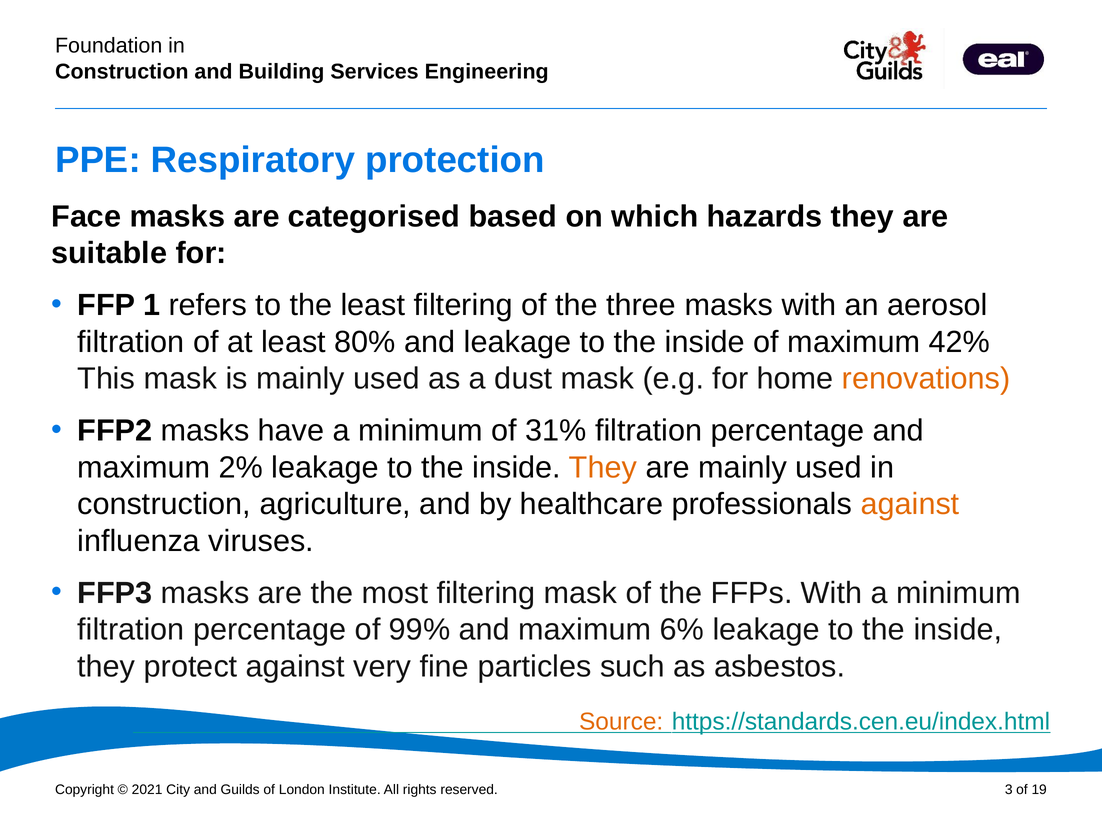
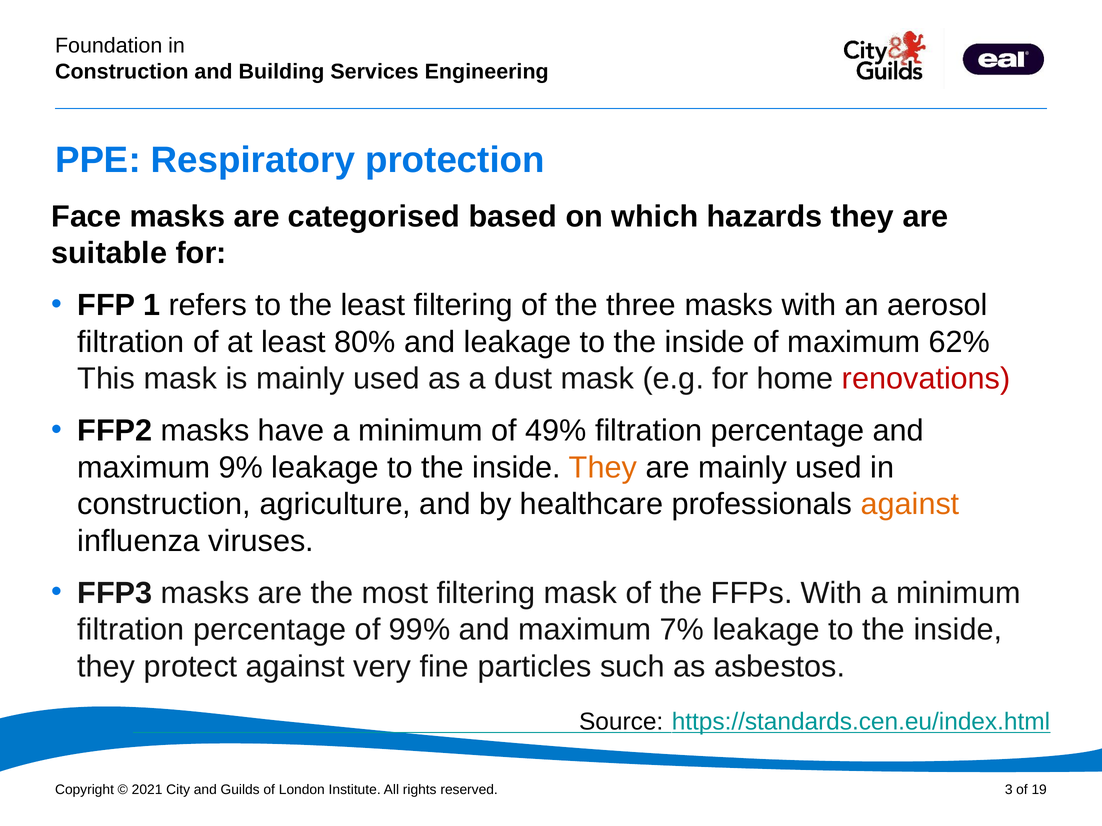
42%: 42% -> 62%
renovations colour: orange -> red
31%: 31% -> 49%
2%: 2% -> 9%
6%: 6% -> 7%
Source colour: orange -> black
